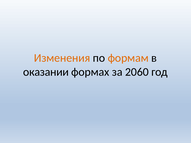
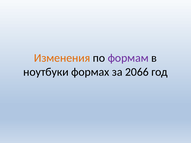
формам colour: orange -> purple
оказании: оказании -> ноутбуки
2060: 2060 -> 2066
